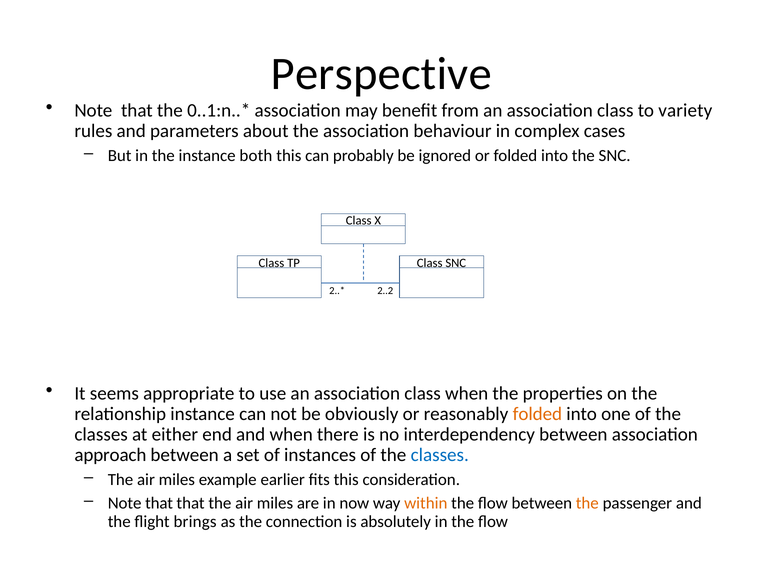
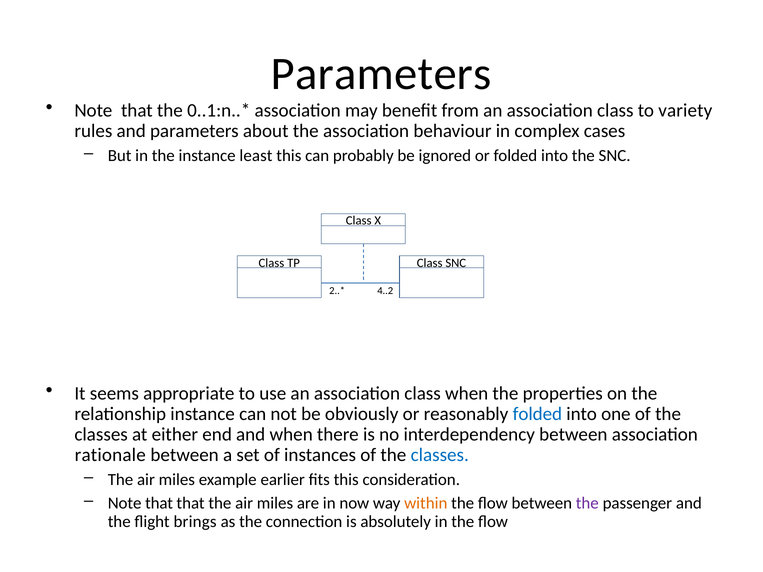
Perspective at (381, 74): Perspective -> Parameters
both: both -> least
2..2: 2..2 -> 4..2
folded at (537, 414) colour: orange -> blue
approach: approach -> rationale
the at (587, 503) colour: orange -> purple
